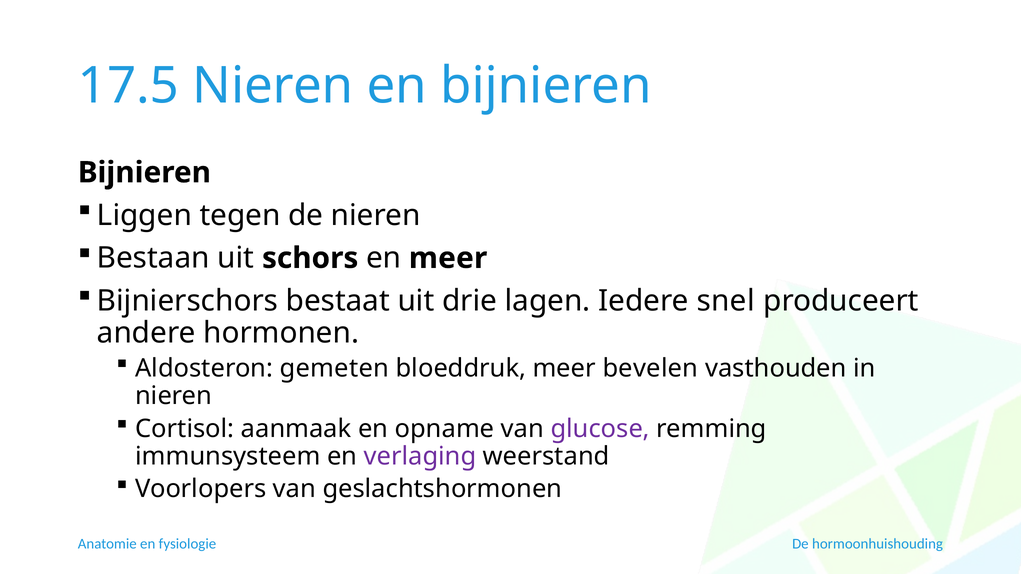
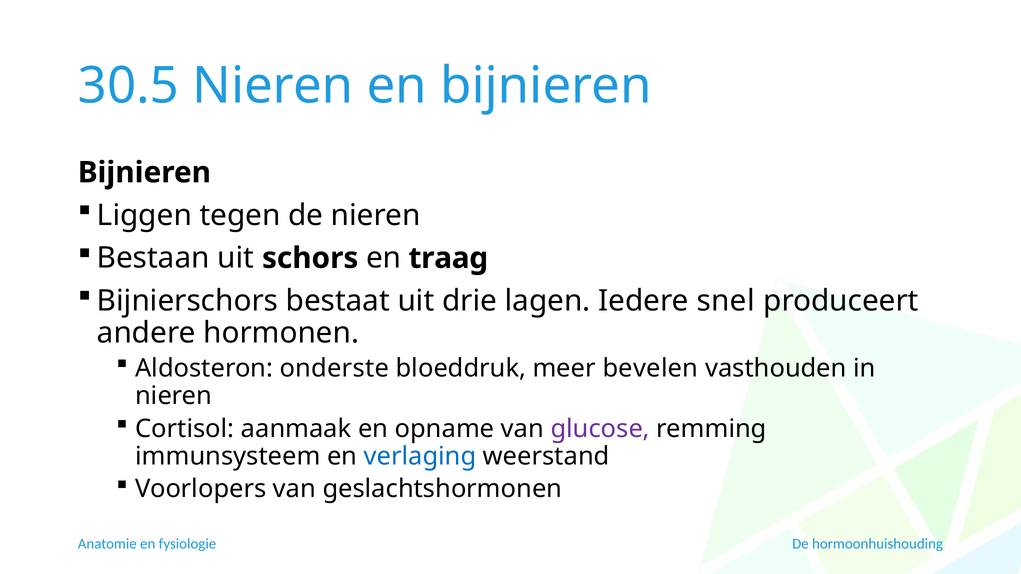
17.5: 17.5 -> 30.5
en meer: meer -> traag
gemeten: gemeten -> onderste
verlaging colour: purple -> blue
